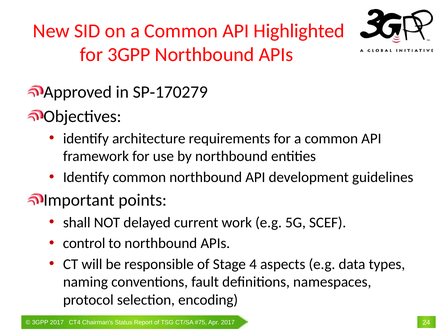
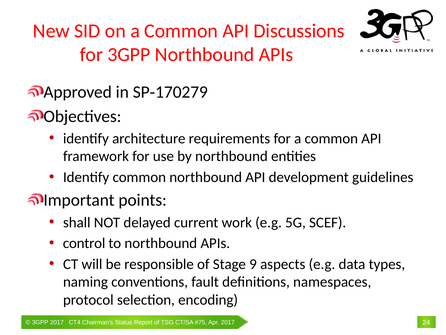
Highlighted: Highlighted -> Discussions
4: 4 -> 9
